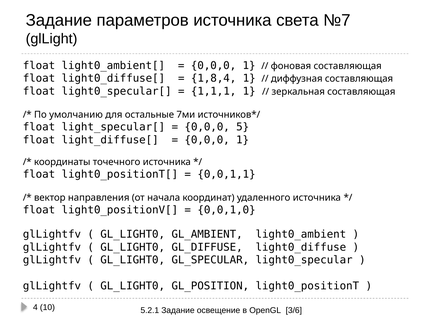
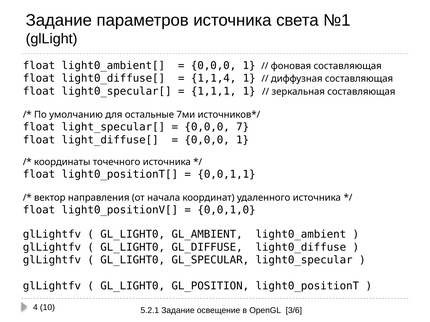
№7: №7 -> №1
1,8,4: 1,8,4 -> 1,1,4
5: 5 -> 7
